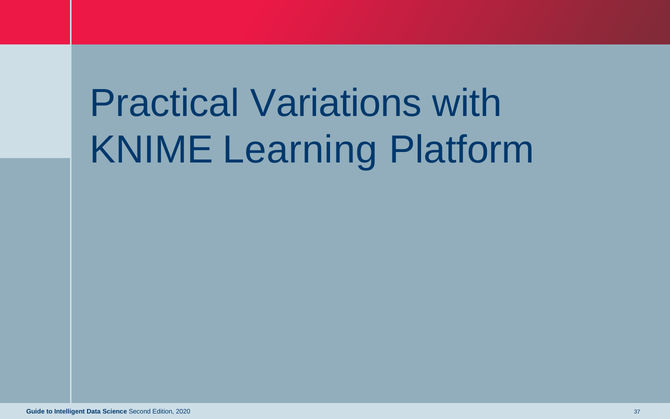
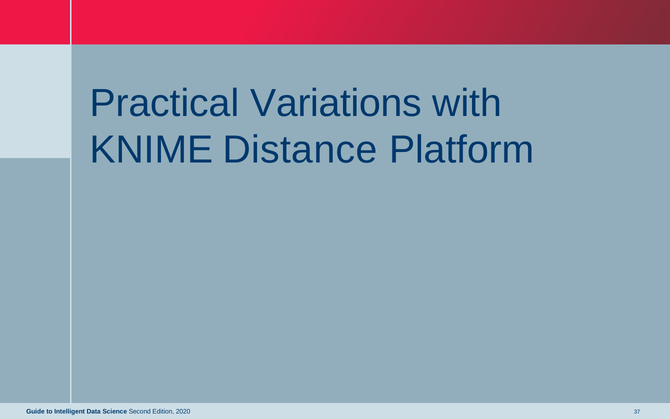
Learning: Learning -> Distance
